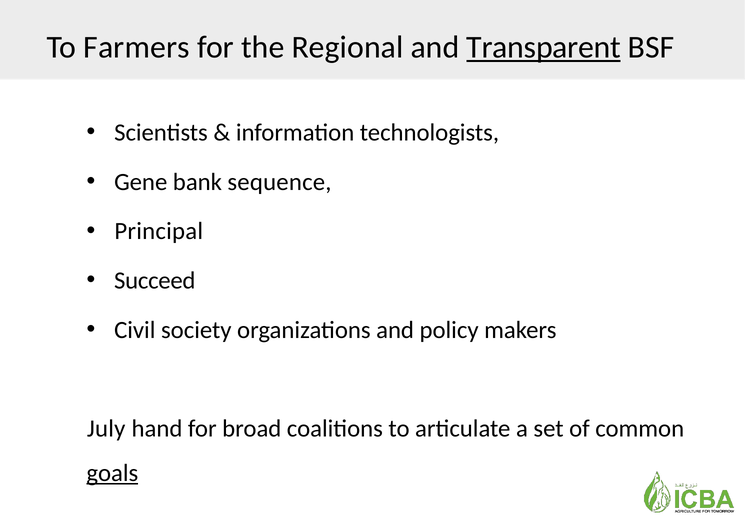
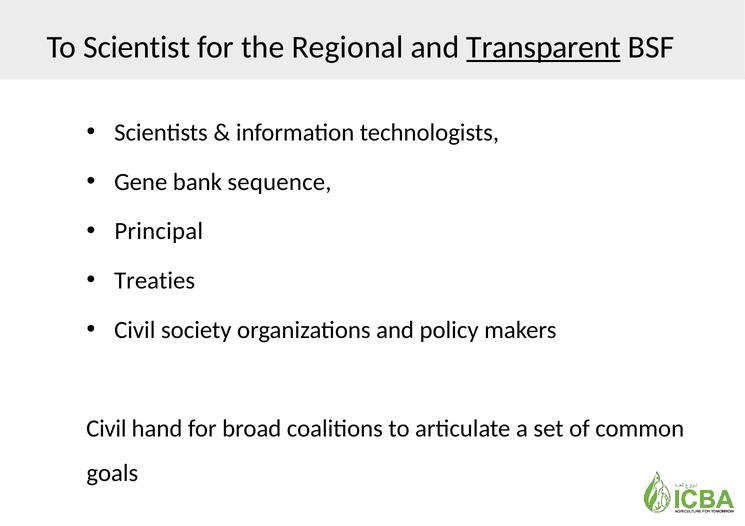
Farmers: Farmers -> Scientist
Succeed: Succeed -> Treaties
July at (106, 429): July -> Civil
goals underline: present -> none
